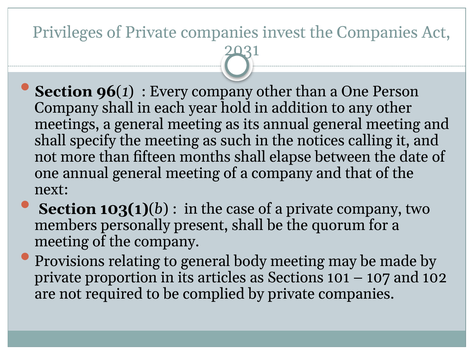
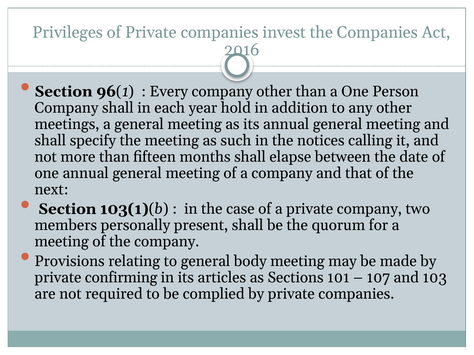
2031: 2031 -> 2016
proportion: proportion -> confirming
102: 102 -> 103
